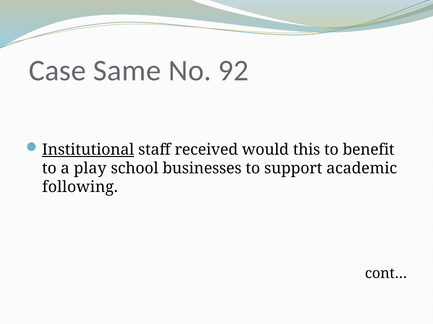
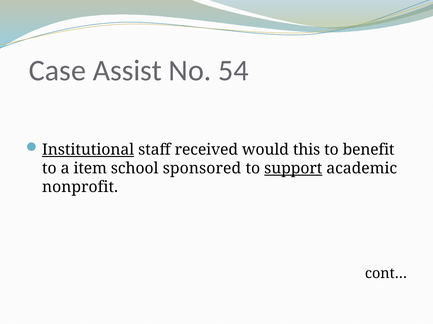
Same: Same -> Assist
92: 92 -> 54
play: play -> item
businesses: businesses -> sponsored
support underline: none -> present
following: following -> nonprofit
